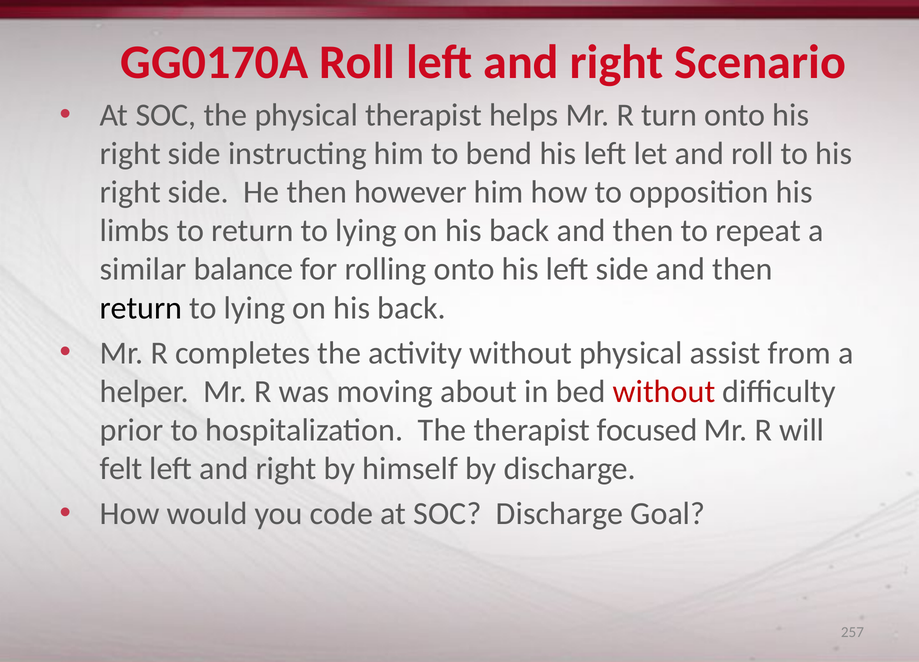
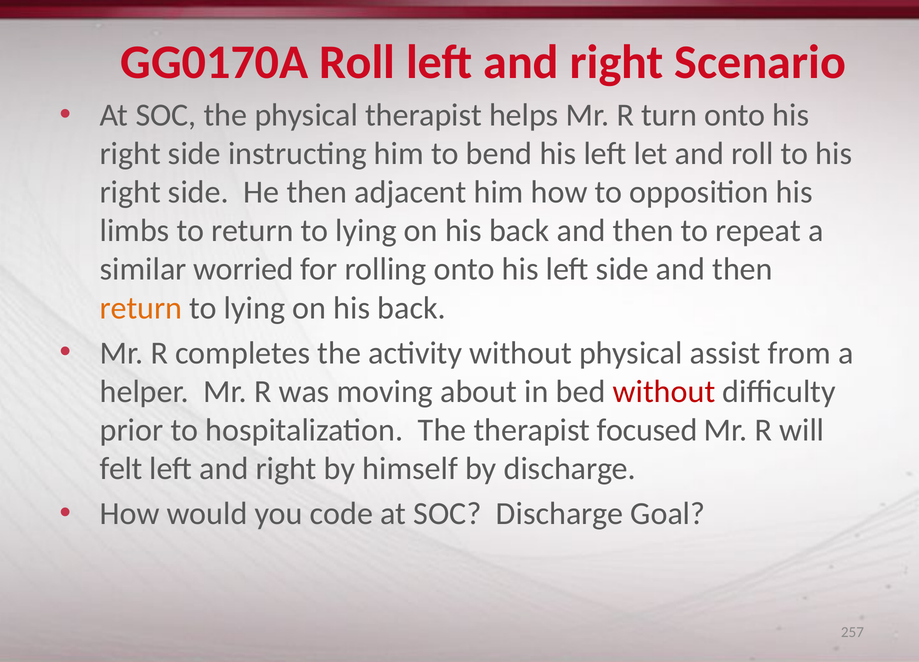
however: however -> adjacent
balance: balance -> worried
return at (141, 308) colour: black -> orange
